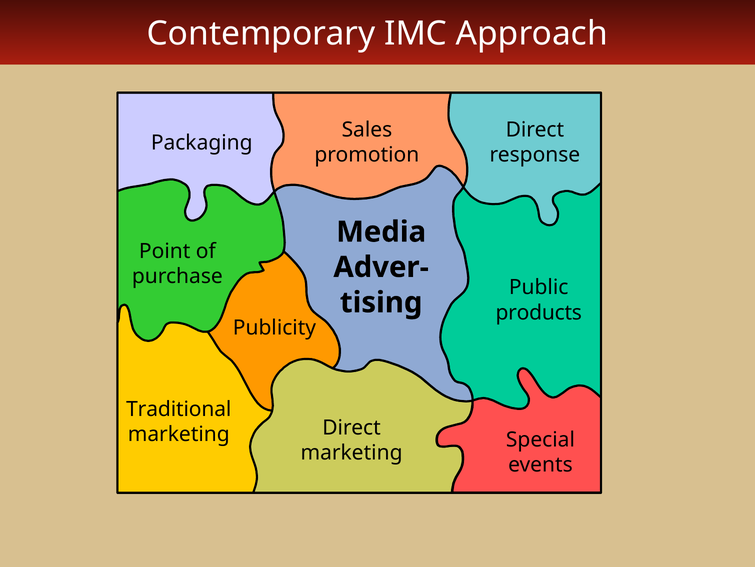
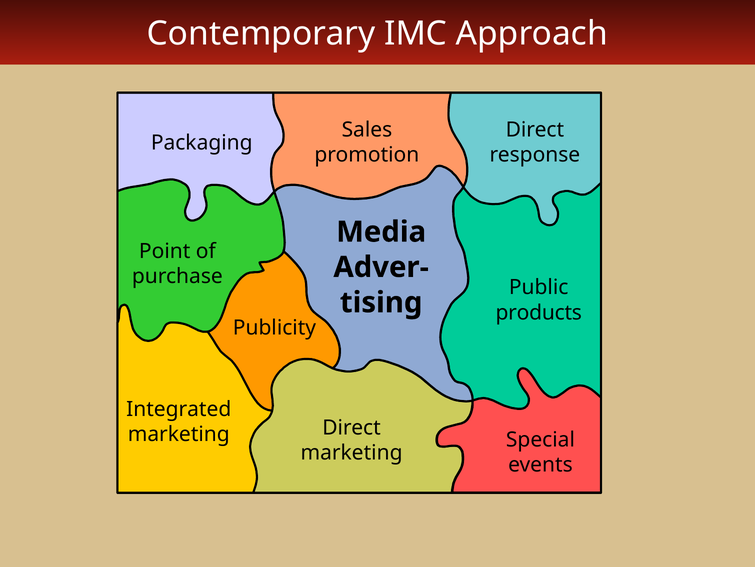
Traditional: Traditional -> Integrated
